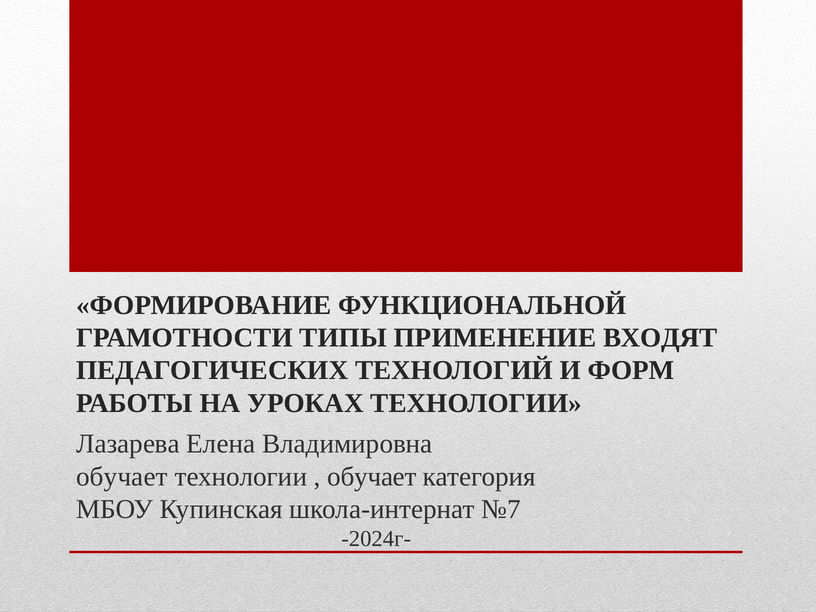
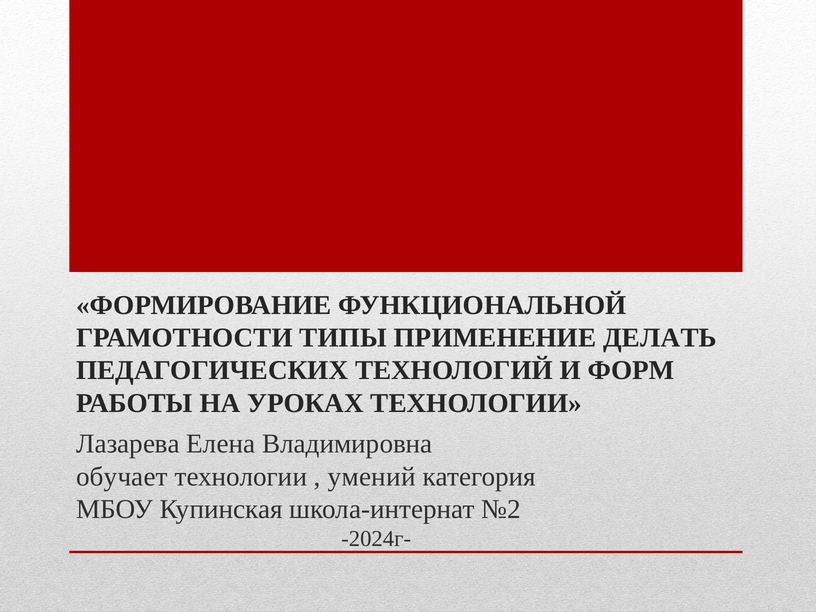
ВХОДЯТ: ВХОДЯТ -> ДЕЛАТЬ
обучает at (372, 477): обучает -> умений
№7: №7 -> №2
